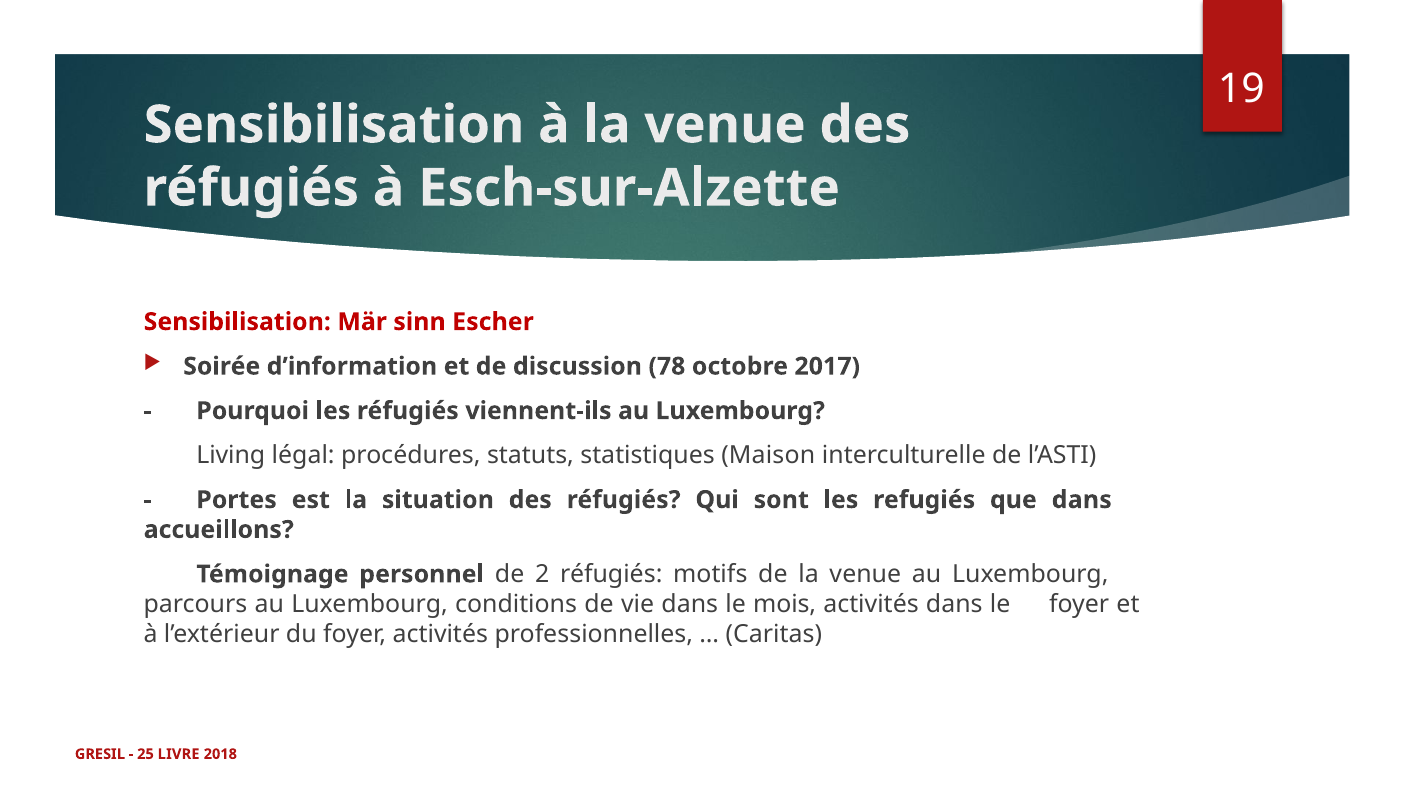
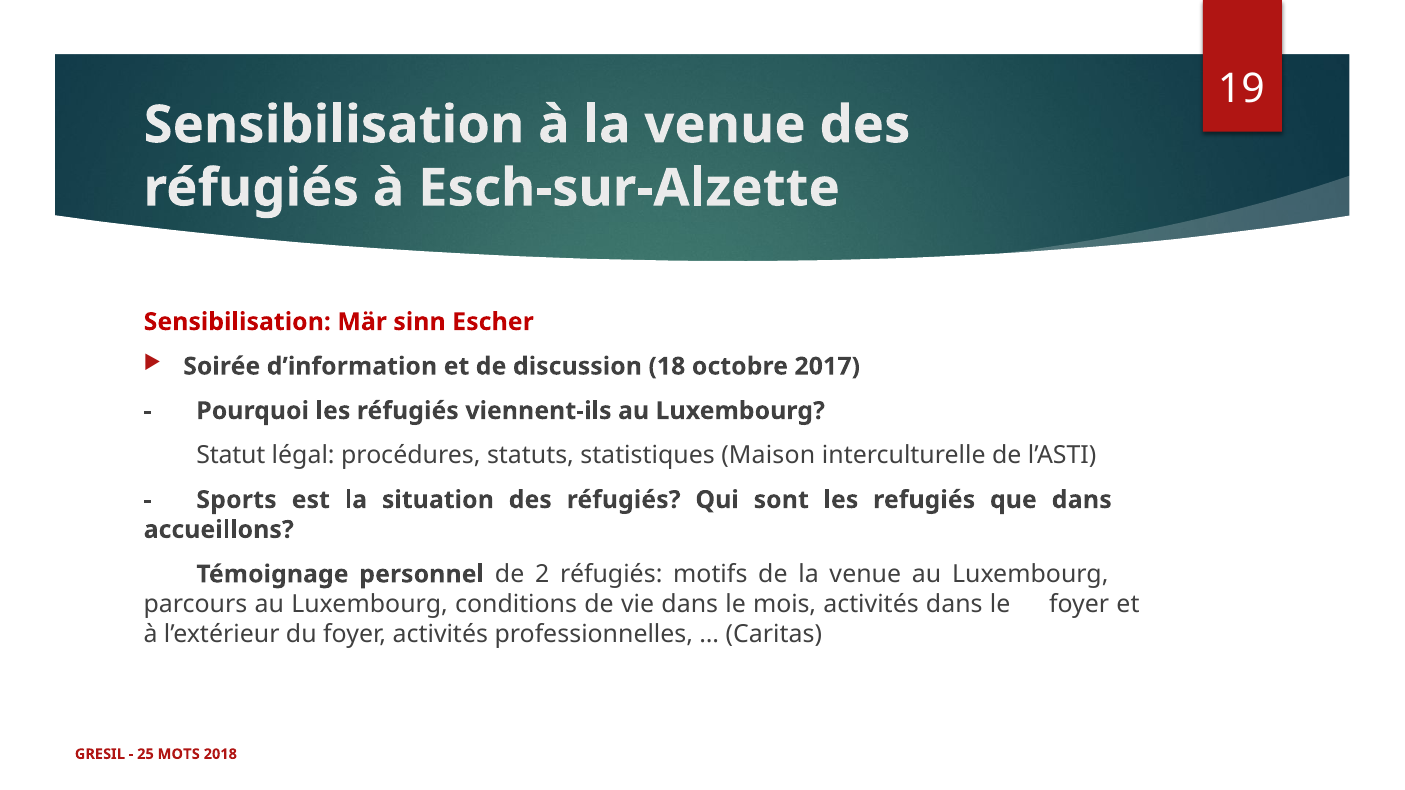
78: 78 -> 18
Living: Living -> Statut
Portes: Portes -> Sports
LIVRE: LIVRE -> MOTS
